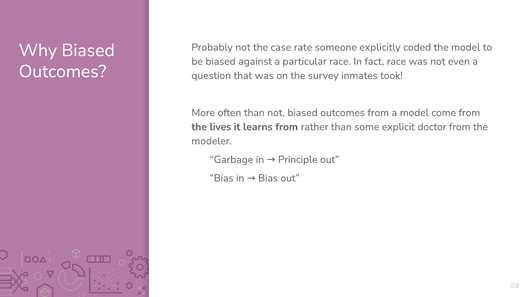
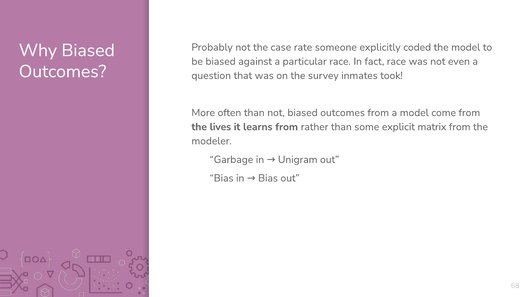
doctor: doctor -> matrix
Principle: Principle -> Unigram
